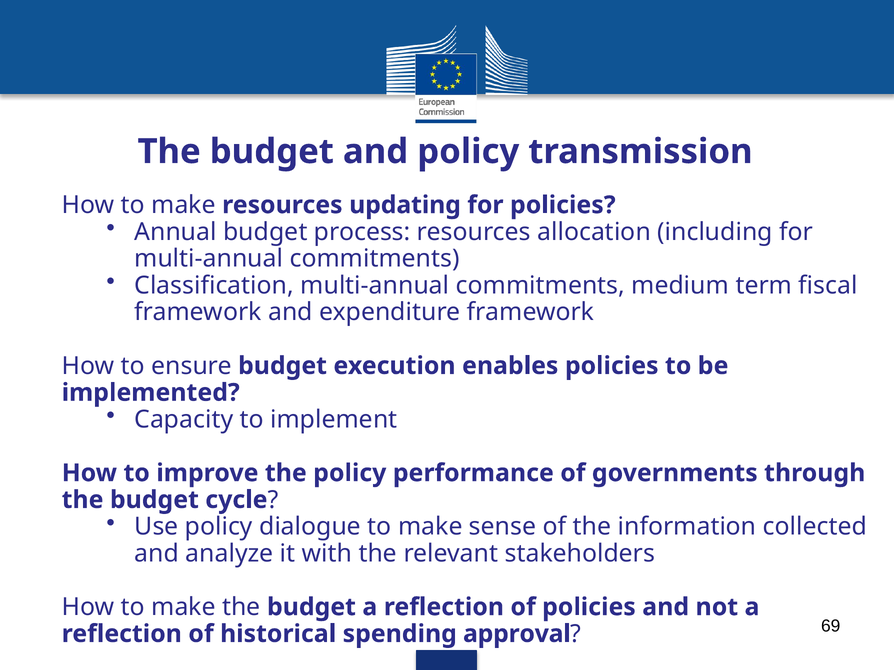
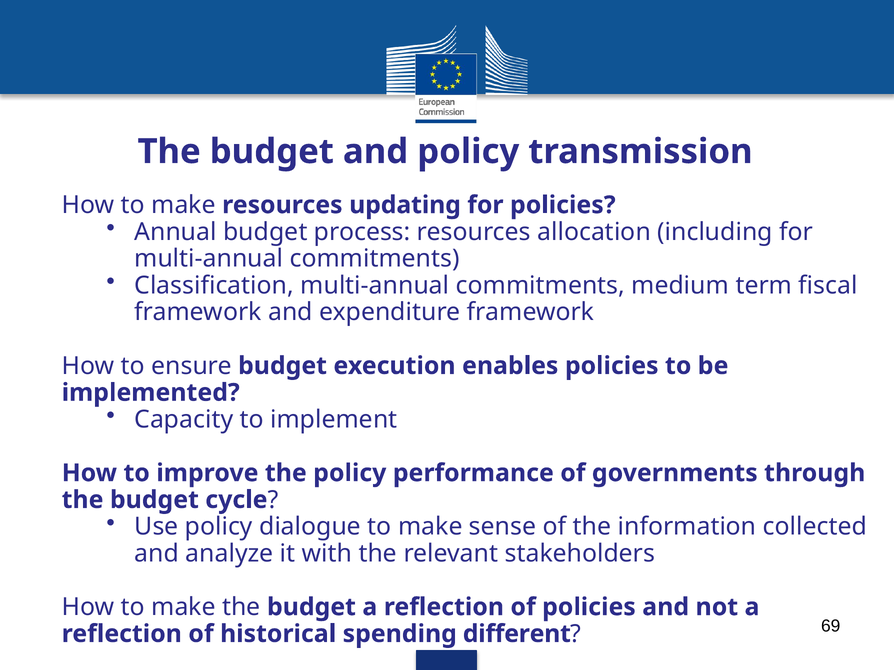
approval: approval -> different
